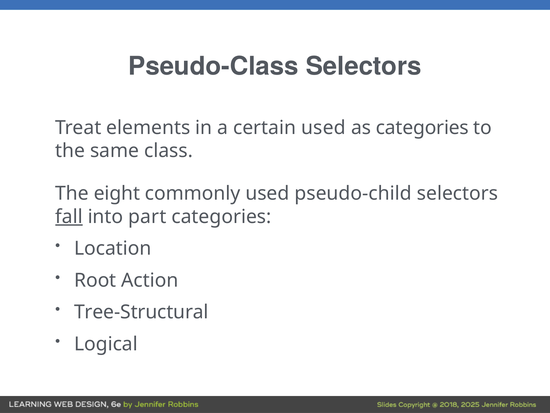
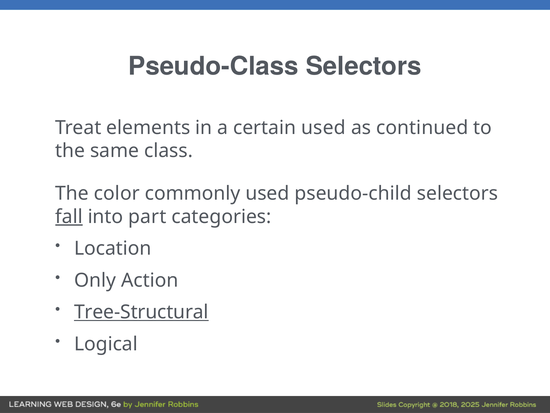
as categories: categories -> continued
eight: eight -> color
Root: Root -> Only
Tree-Structural underline: none -> present
